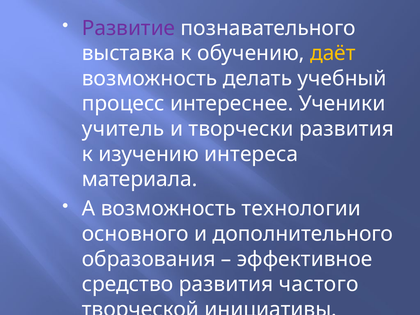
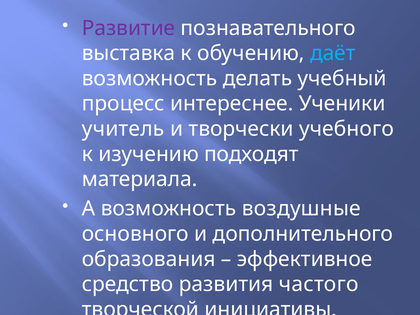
даёт colour: yellow -> light blue
творчески развития: развития -> учебного
интереса: интереса -> подходят
технологии: технологии -> воздушные
